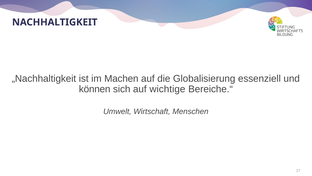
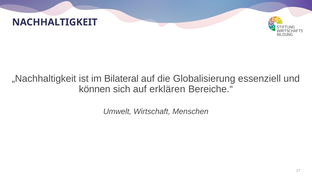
Machen: Machen -> Bilateral
wichtige: wichtige -> erklären
